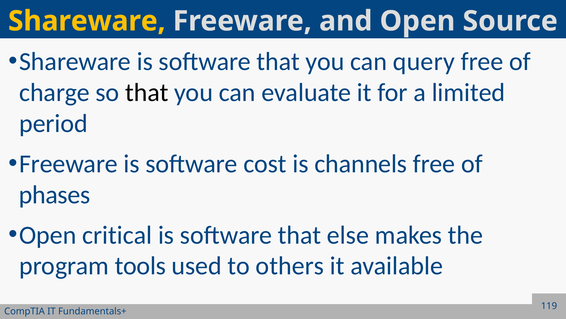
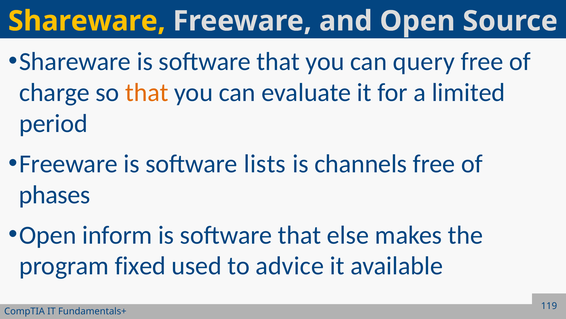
that at (147, 92) colour: black -> orange
cost: cost -> lists
critical: critical -> inform
tools: tools -> fixed
others: others -> advice
